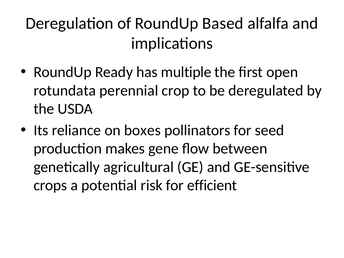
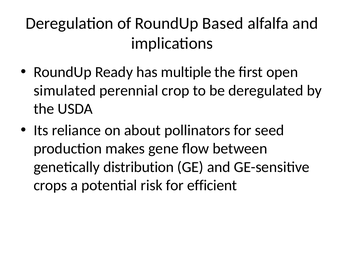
rotundata: rotundata -> simulated
boxes: boxes -> about
agricultural: agricultural -> distribution
